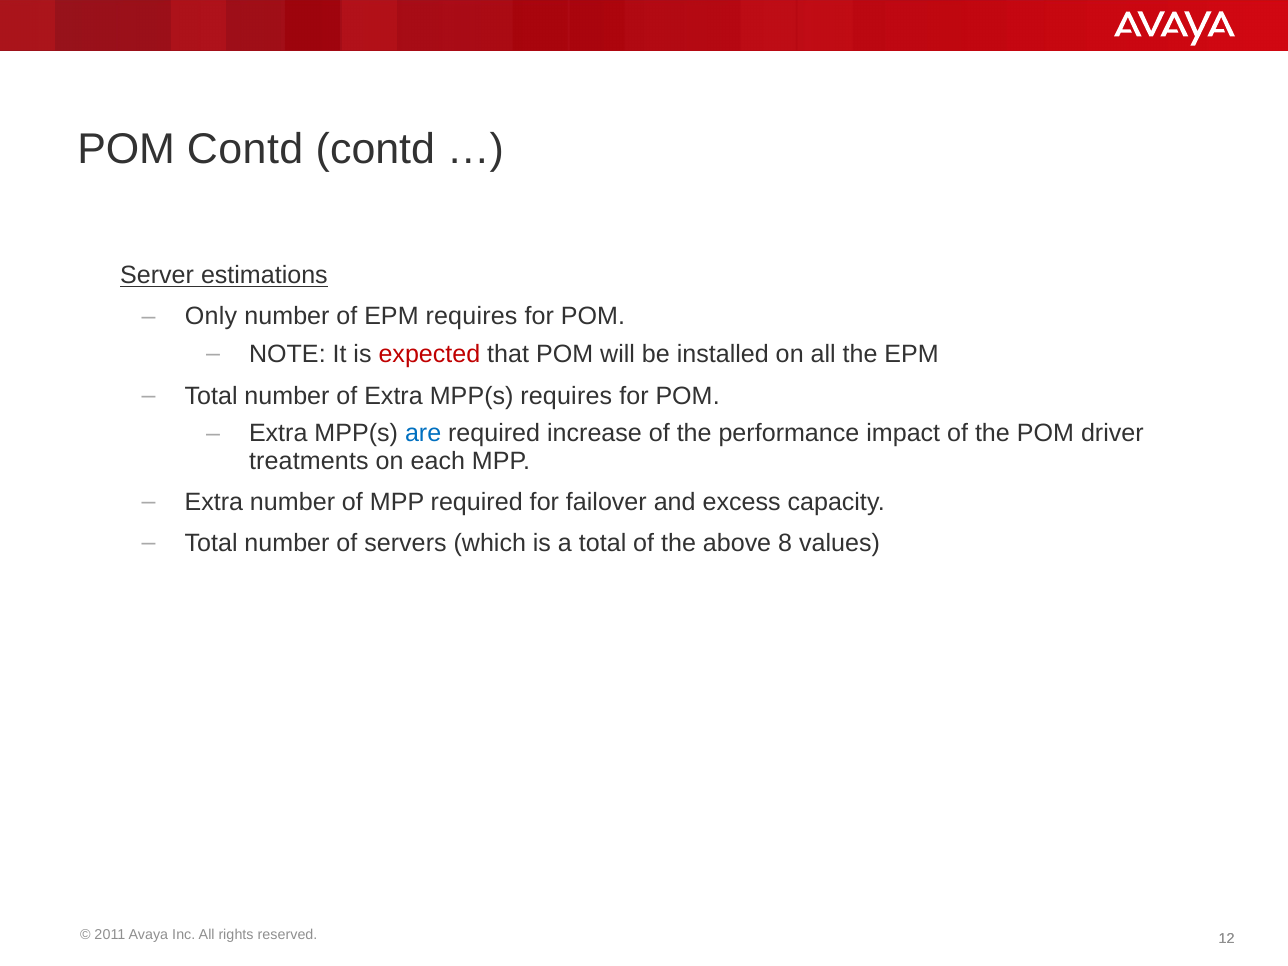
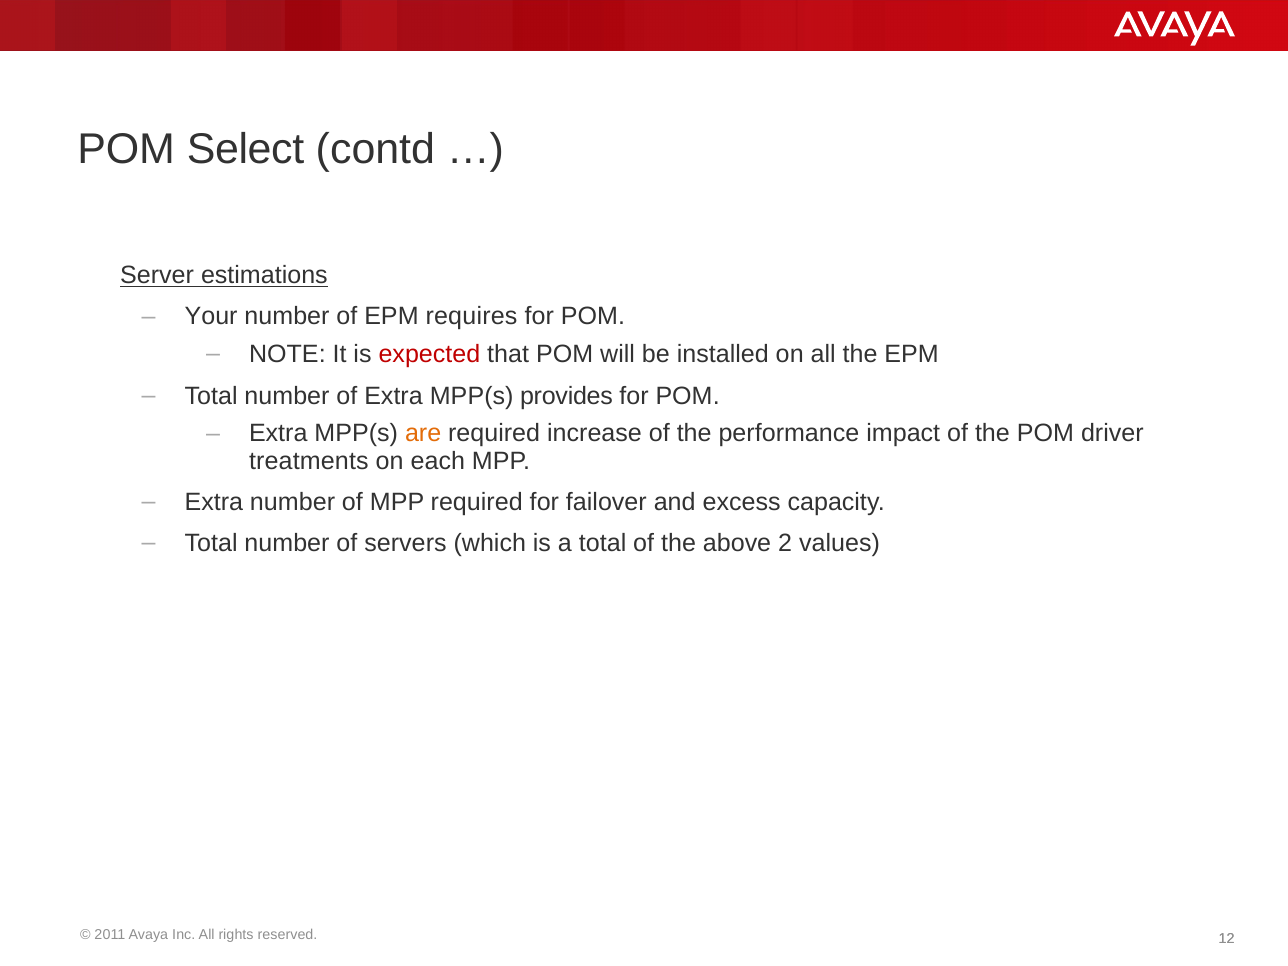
POM Contd: Contd -> Select
Only: Only -> Your
MPP(s requires: requires -> provides
are colour: blue -> orange
8: 8 -> 2
